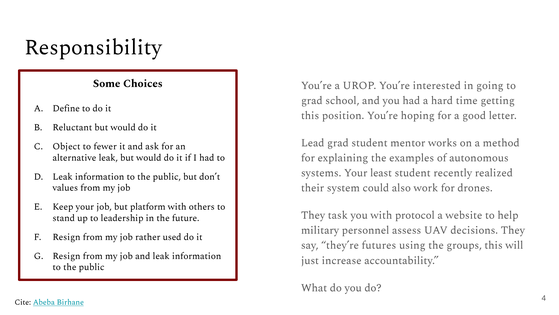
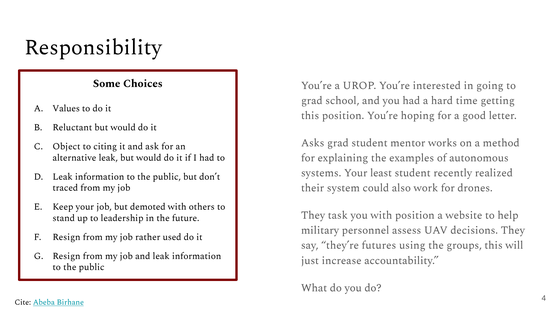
Define: Define -> Values
Lead: Lead -> Asks
fewer: fewer -> citing
values: values -> traced
platform: platform -> demoted
with protocol: protocol -> position
